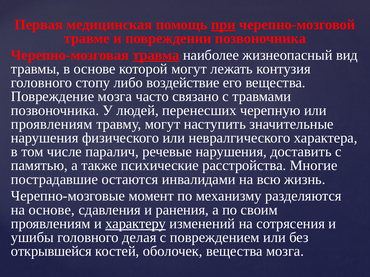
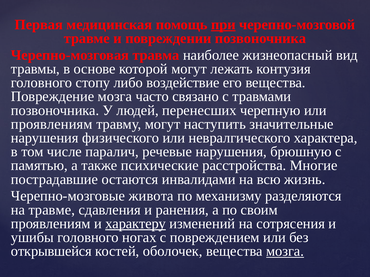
травма underline: present -> none
доставить: доставить -> брюшную
момент: момент -> живота
на основе: основе -> травме
делая: делая -> ногах
мозга at (285, 252) underline: none -> present
